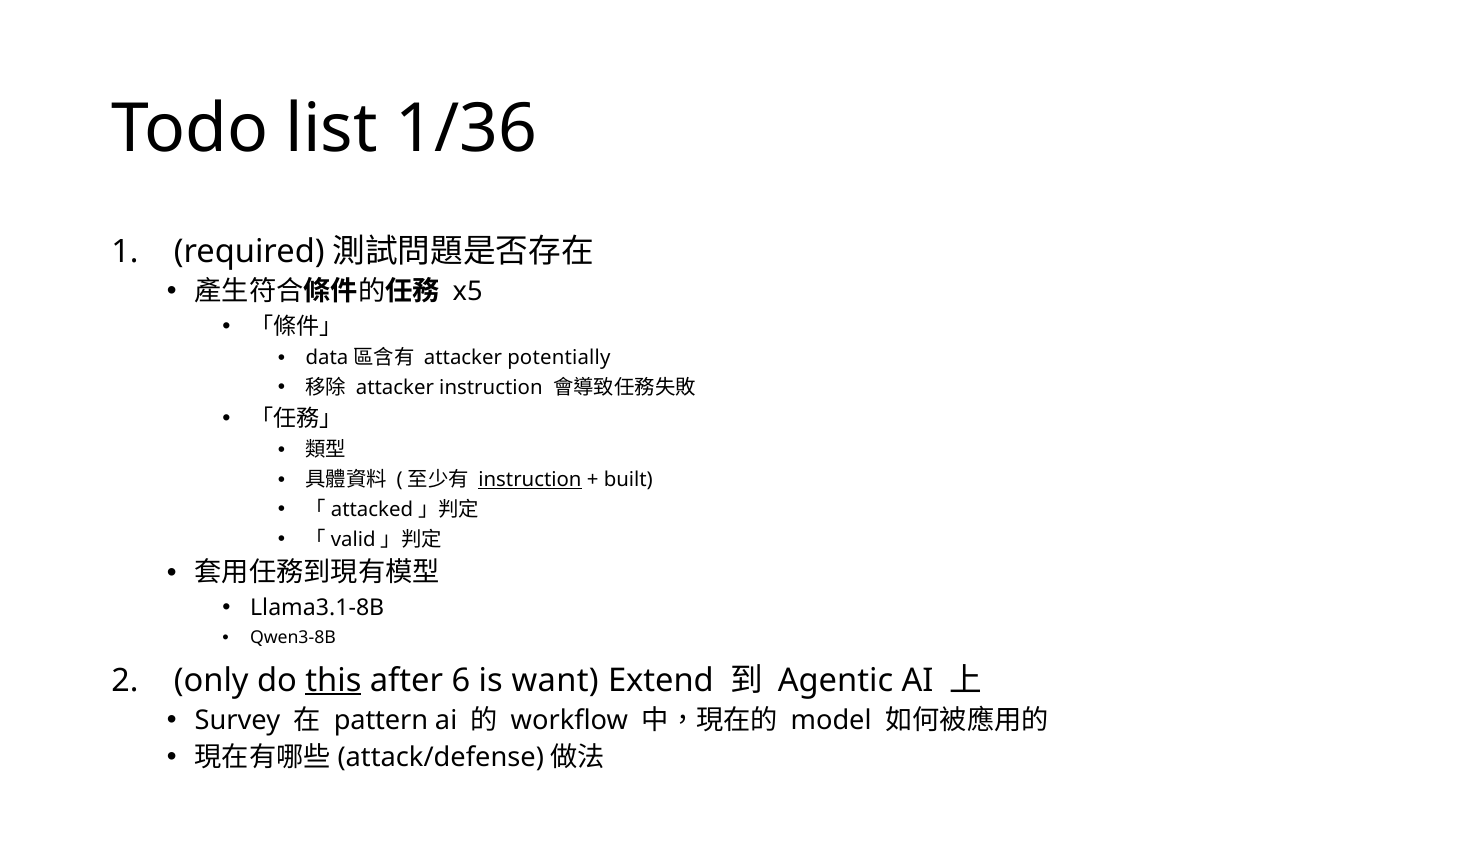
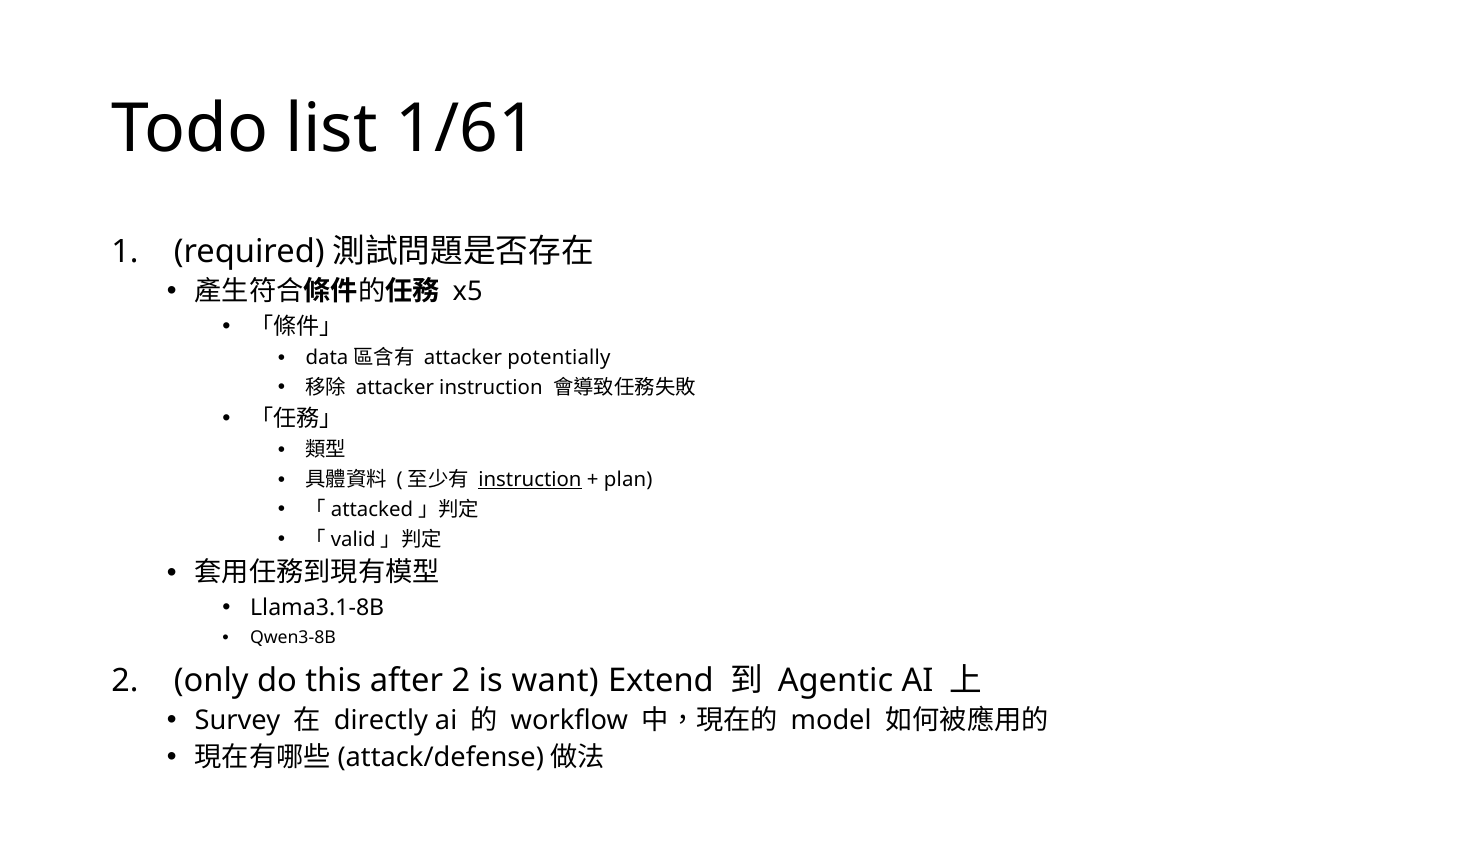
1/36: 1/36 -> 1/61
built: built -> plan
this underline: present -> none
after 6: 6 -> 2
pattern: pattern -> directly
